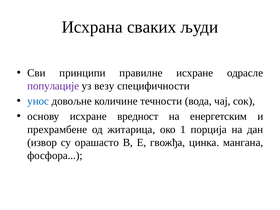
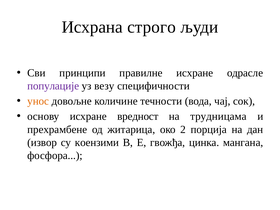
сваких: сваких -> строго
унос colour: blue -> orange
енергетским: енергетским -> трудницама
1: 1 -> 2
орашасто: орашасто -> коензими
